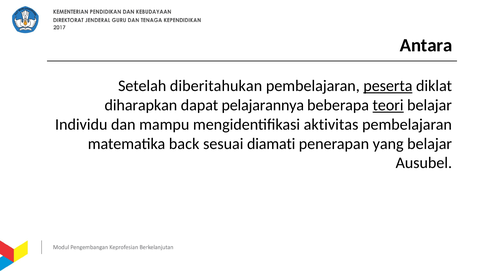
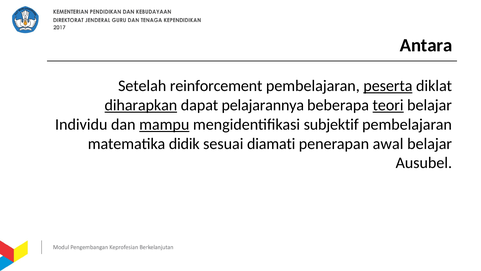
diberitahukan: diberitahukan -> reinforcement
diharapkan underline: none -> present
mampu underline: none -> present
aktivitas: aktivitas -> subjektif
back: back -> didik
yang: yang -> awal
